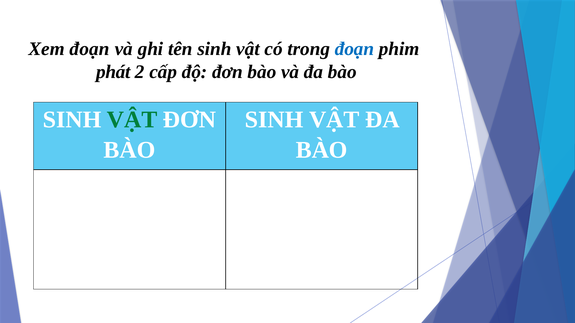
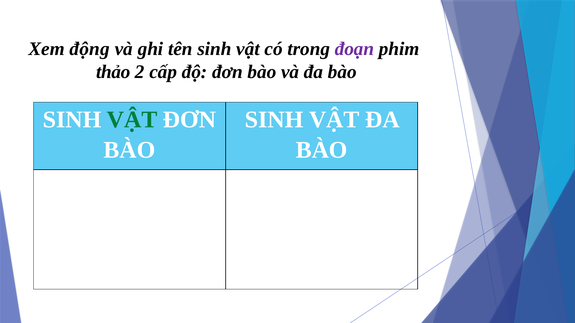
Xem đoạn: đoạn -> động
đoạn at (354, 49) colour: blue -> purple
phát: phát -> thảo
